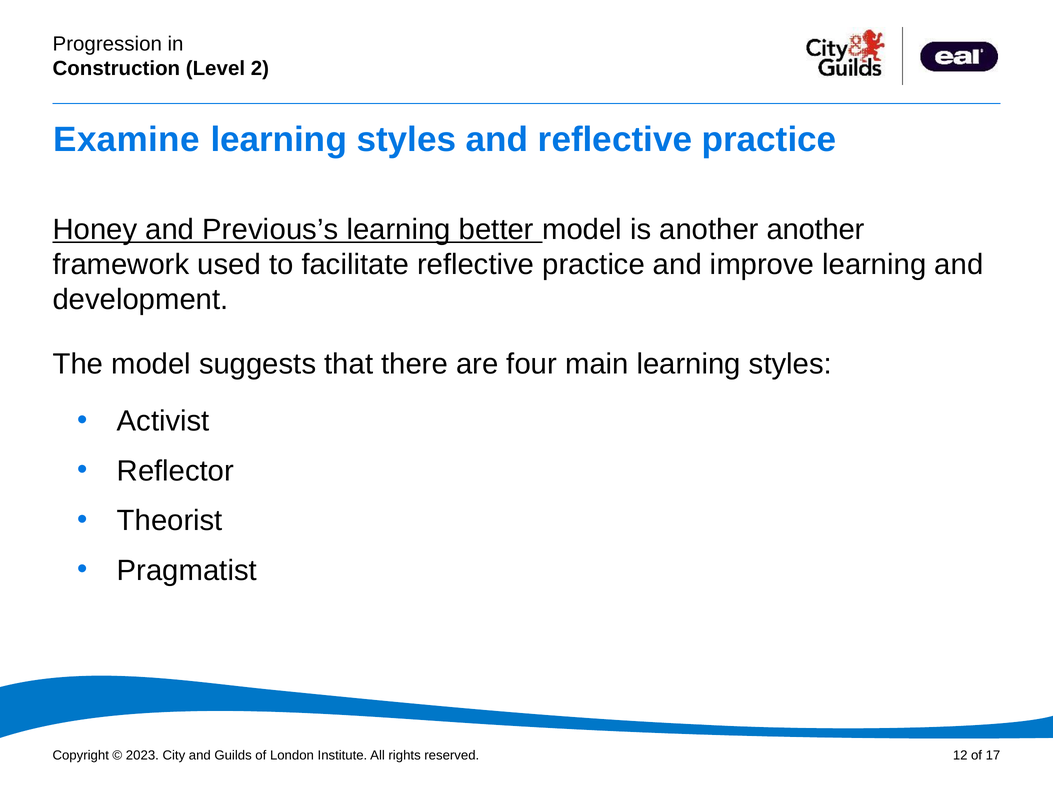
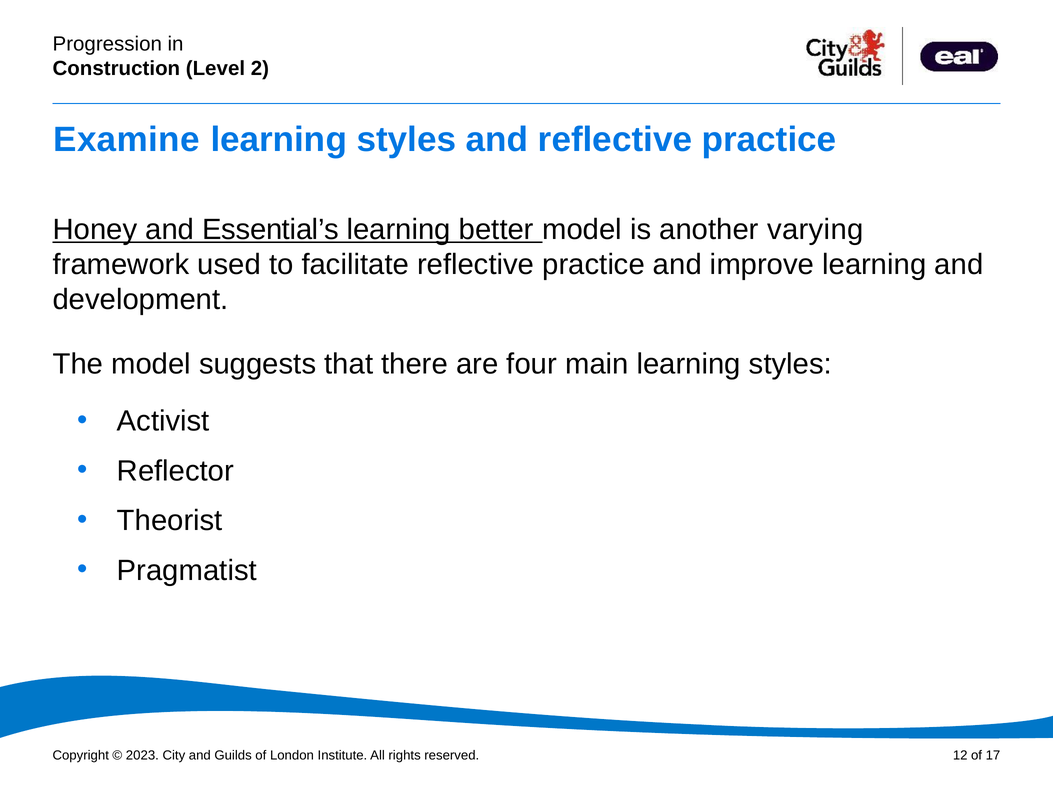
Previous’s: Previous’s -> Essential’s
another another: another -> varying
